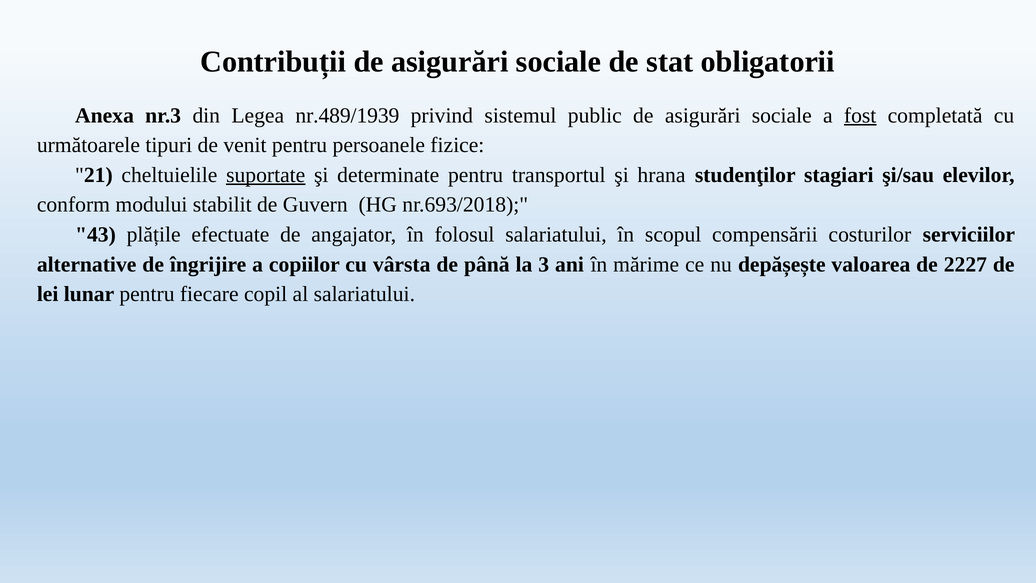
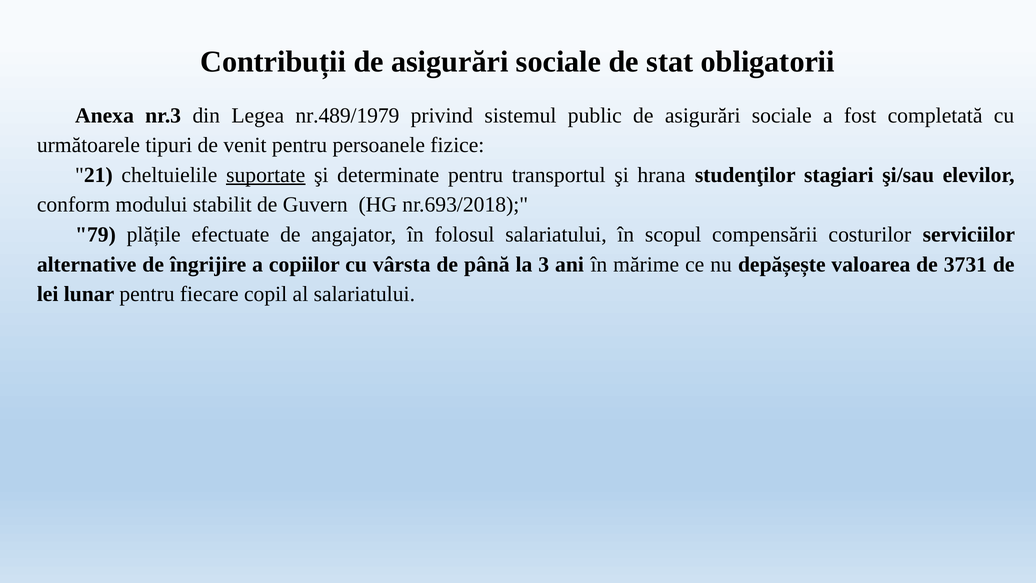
nr.489/1939: nr.489/1939 -> nr.489/1979
fost underline: present -> none
43: 43 -> 79
2227: 2227 -> 3731
